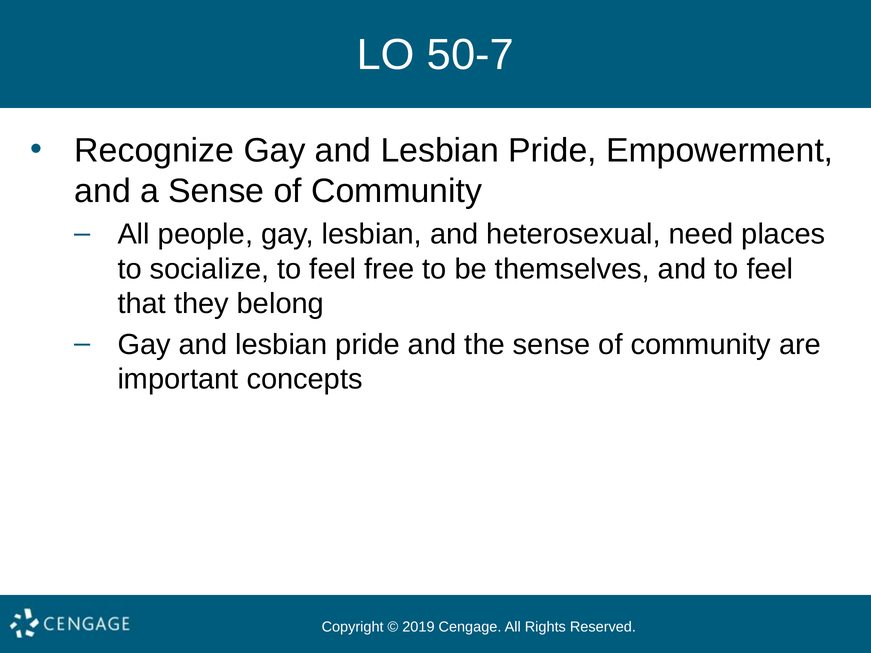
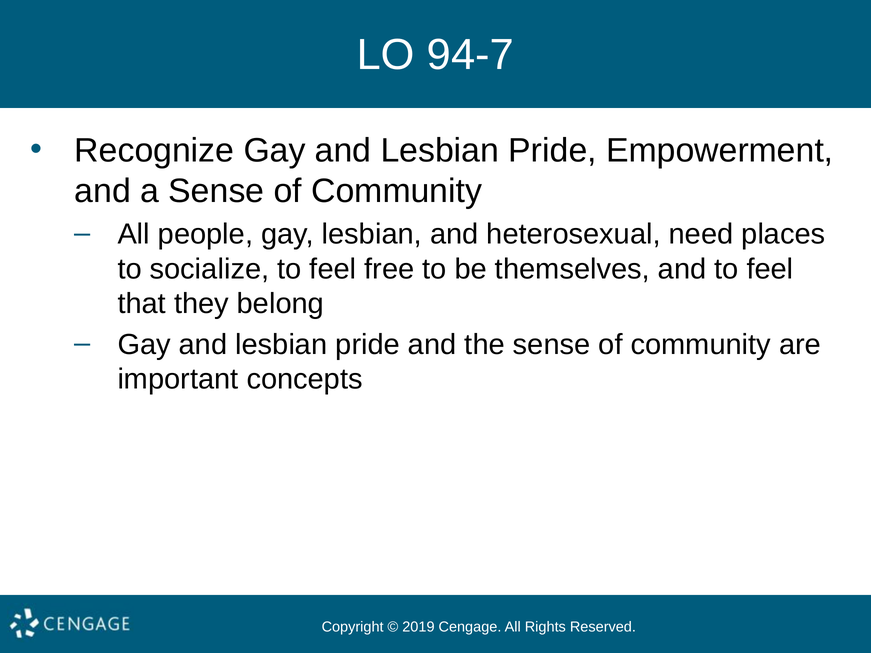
50-7: 50-7 -> 94-7
